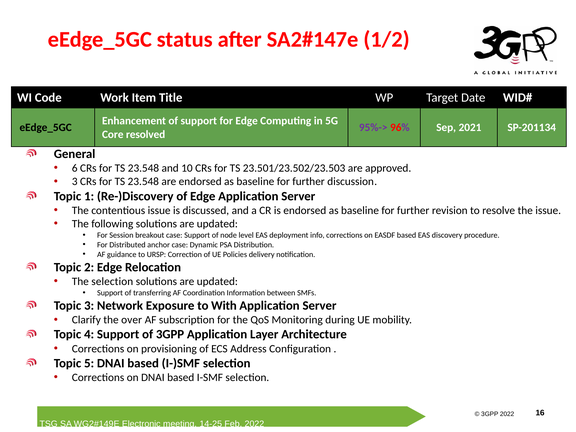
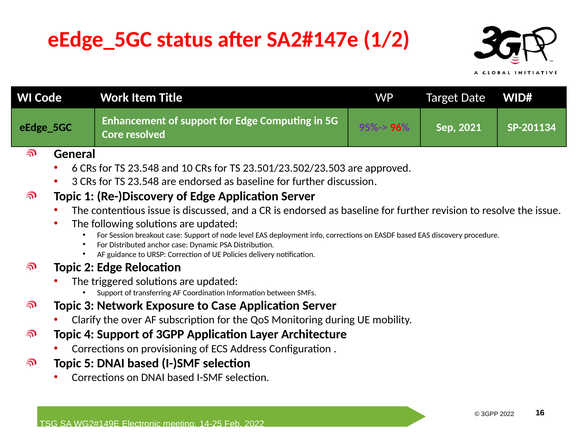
The selection: selection -> triggered
to With: With -> Case
